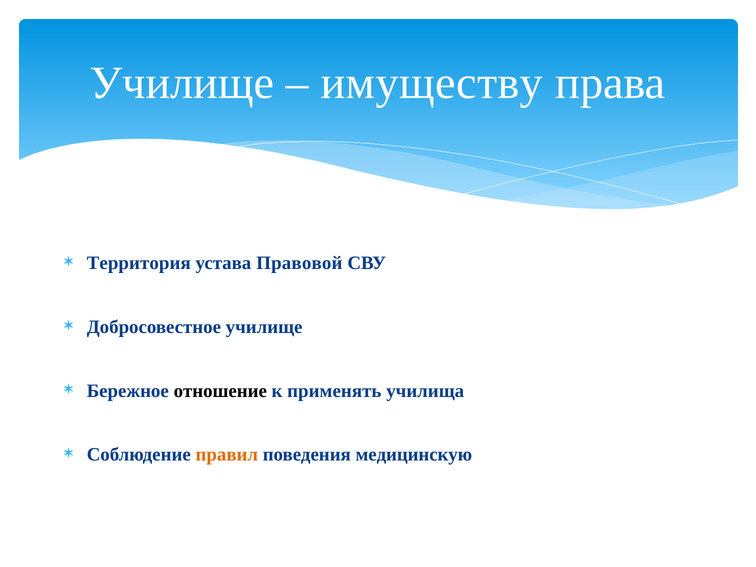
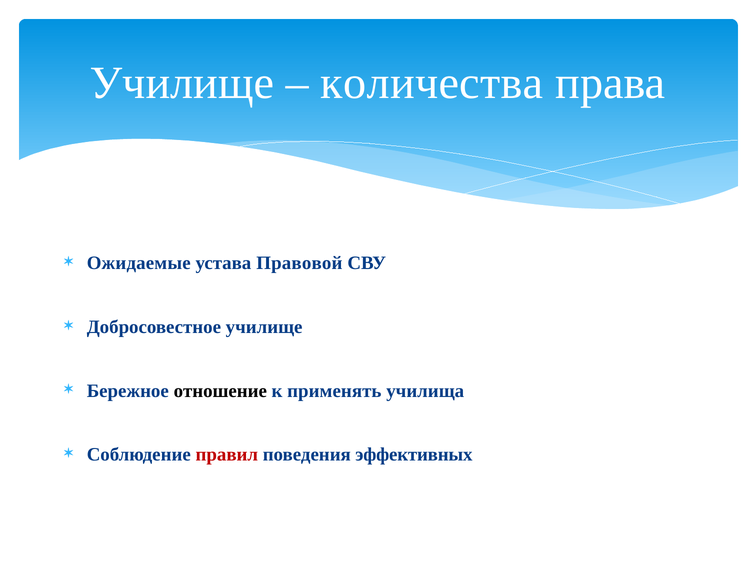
имуществу: имуществу -> количества
Территория: Территория -> Ожидаемые
правил colour: orange -> red
медицинскую: медицинскую -> эффективных
